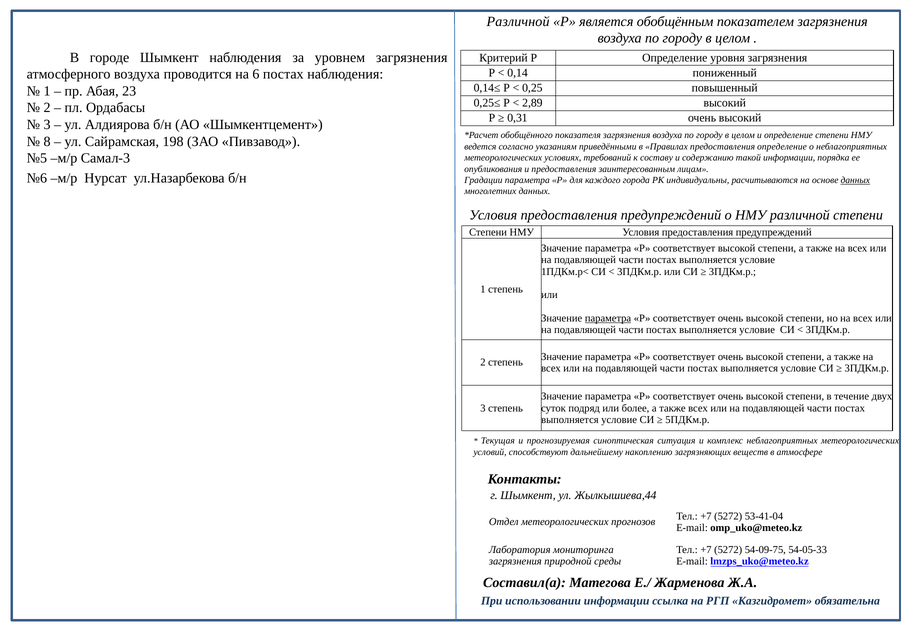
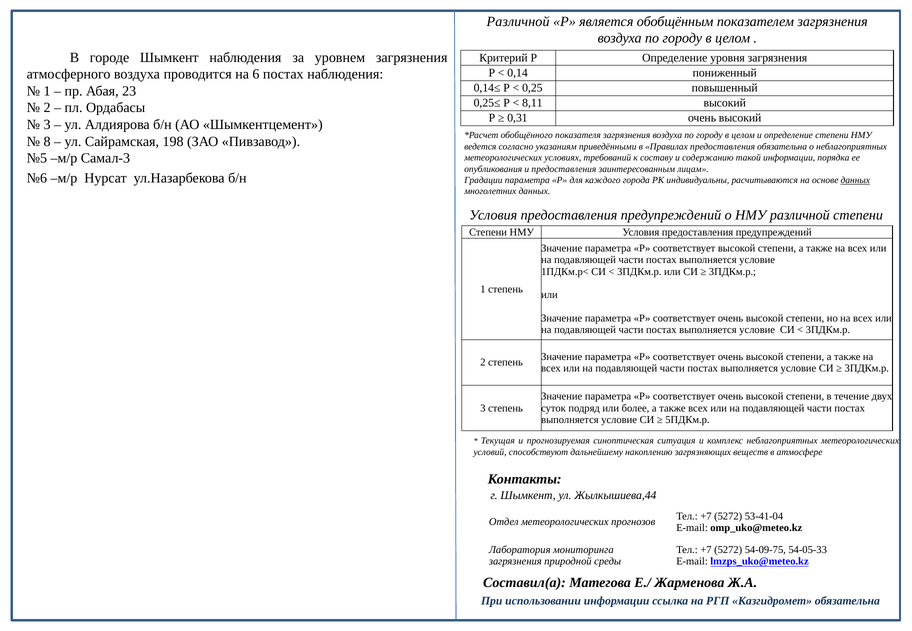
2,89: 2,89 -> 8,11
предоставления определение: определение -> обязательна
параметра at (608, 318) underline: present -> none
